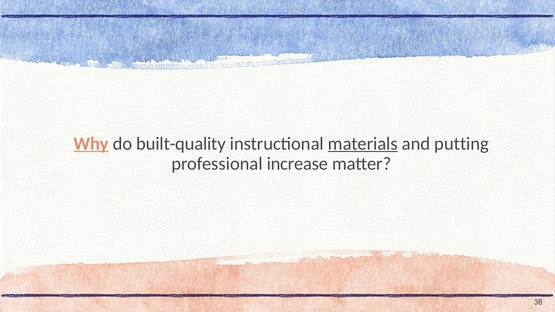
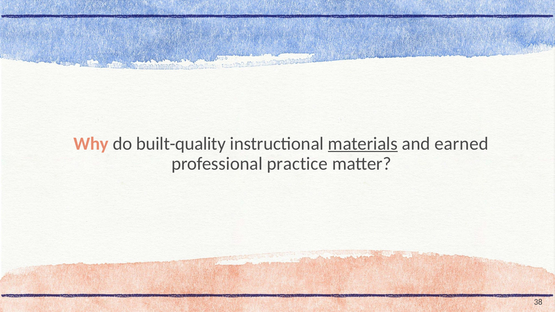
Why underline: present -> none
putting: putting -> earned
increase: increase -> practice
